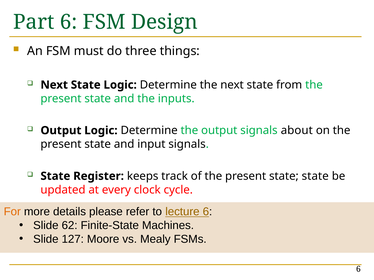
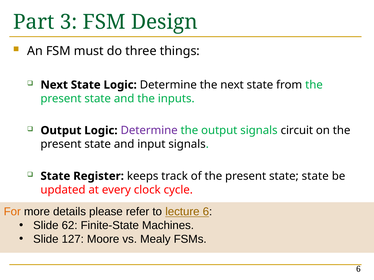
Part 6: 6 -> 3
Determine at (149, 131) colour: black -> purple
about: about -> circuit
